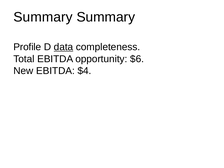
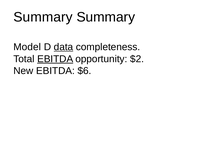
Profile: Profile -> Model
EBITDA at (55, 59) underline: none -> present
$6: $6 -> $2
$4: $4 -> $6
